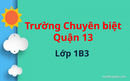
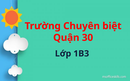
13: 13 -> 30
